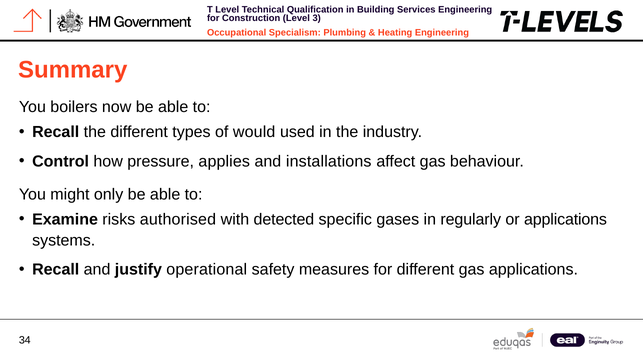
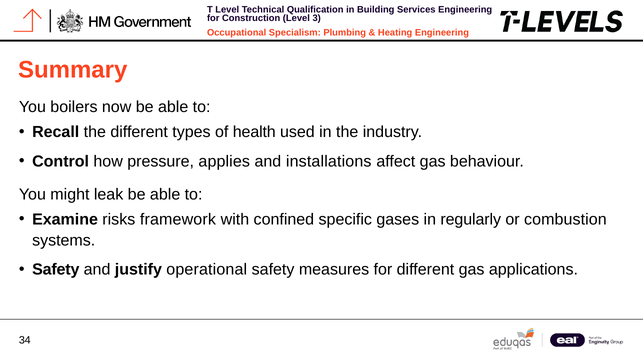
would: would -> health
only: only -> leak
authorised: authorised -> framework
detected: detected -> confined
or applications: applications -> combustion
Recall at (56, 270): Recall -> Safety
